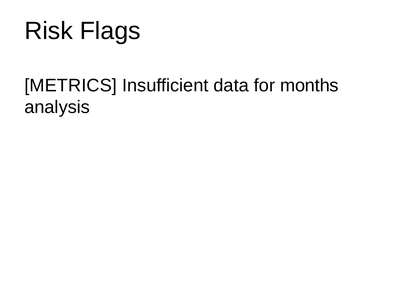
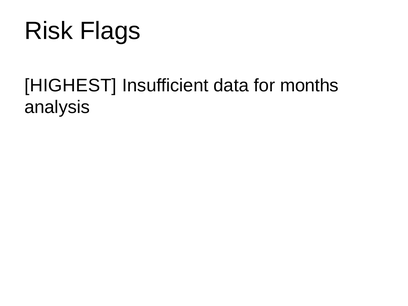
METRICS: METRICS -> HIGHEST
